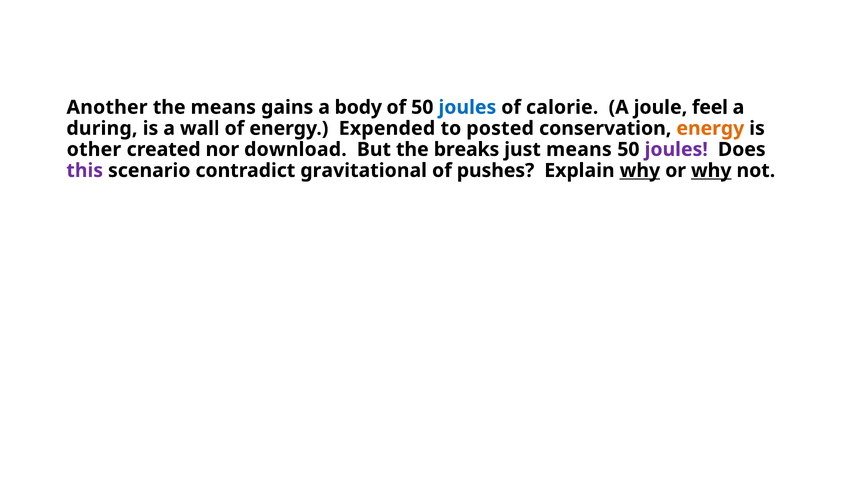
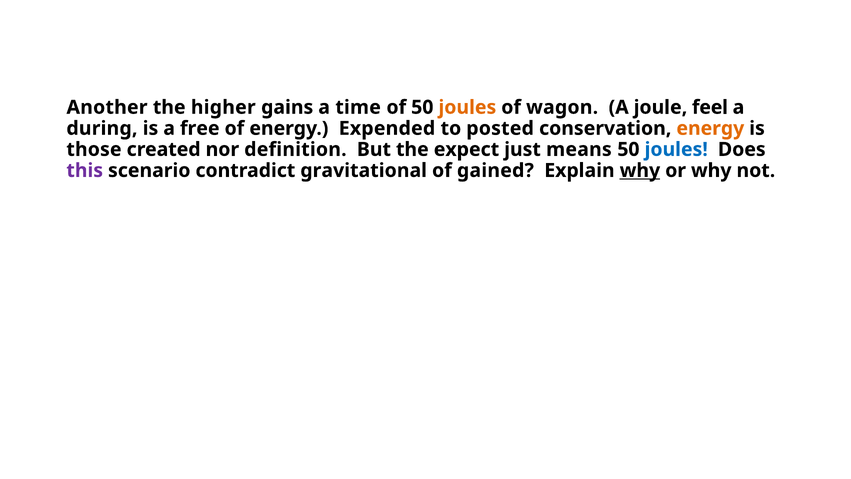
the means: means -> higher
body: body -> time
joules at (467, 107) colour: blue -> orange
calorie: calorie -> wagon
wall: wall -> free
other: other -> those
download: download -> definition
breaks: breaks -> expect
joules at (676, 149) colour: purple -> blue
pushes: pushes -> gained
why at (711, 170) underline: present -> none
